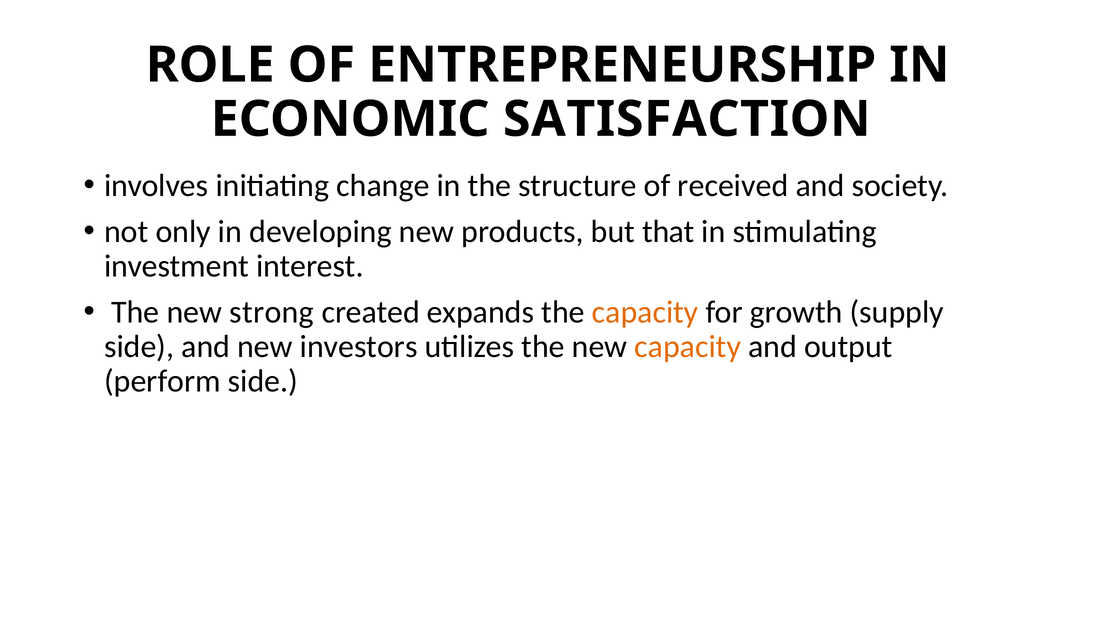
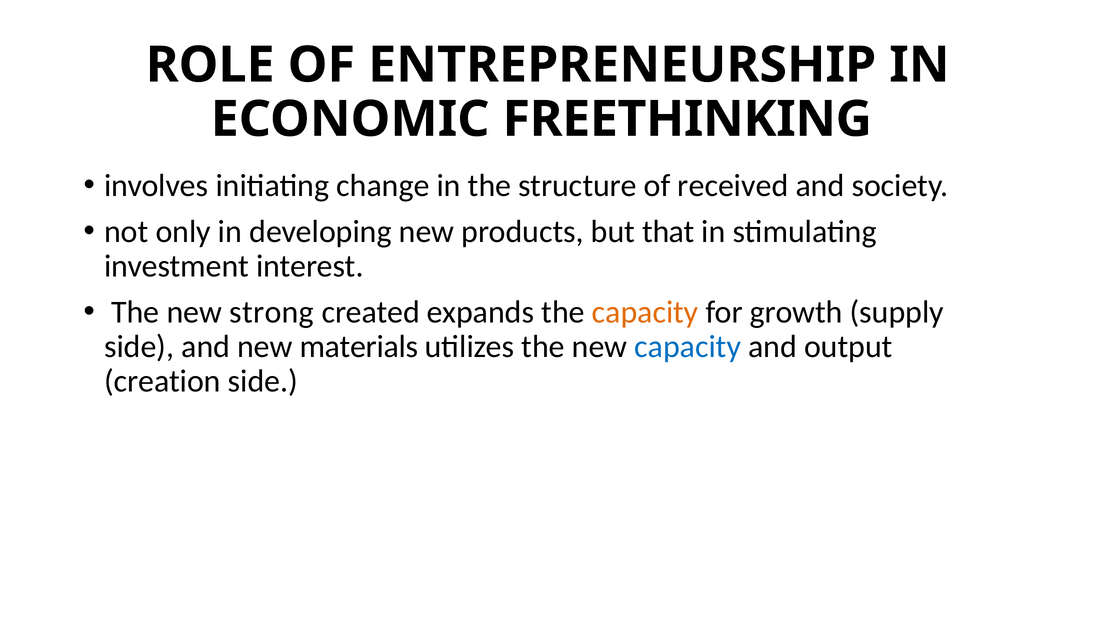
SATISFACTION: SATISFACTION -> FREETHINKING
investors: investors -> materials
capacity at (688, 346) colour: orange -> blue
perform: perform -> creation
